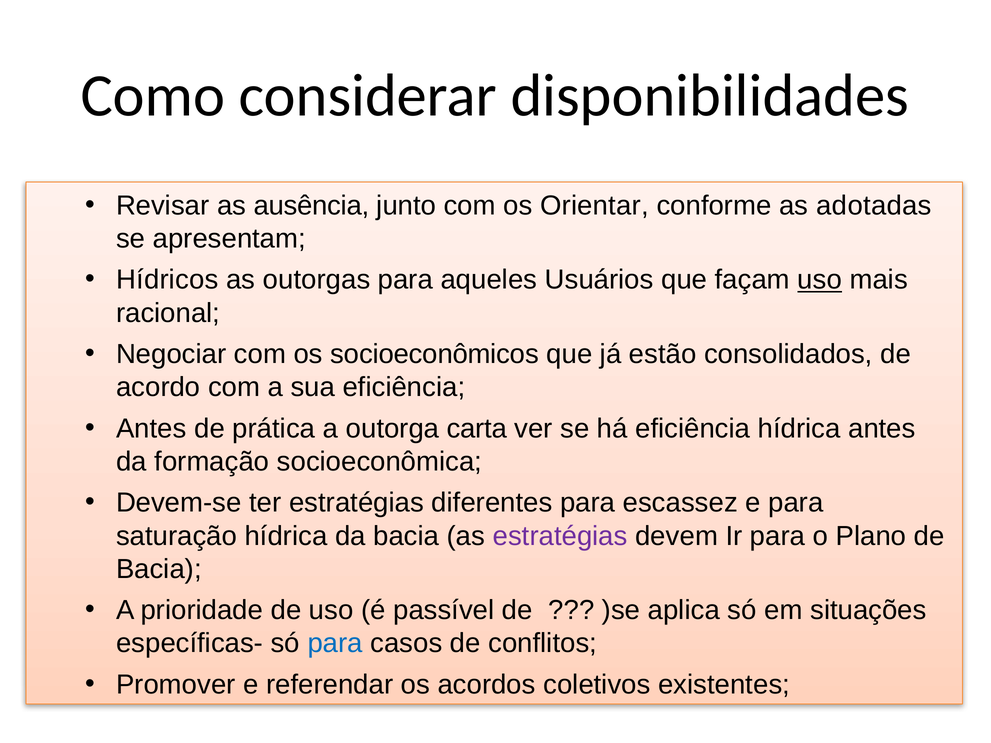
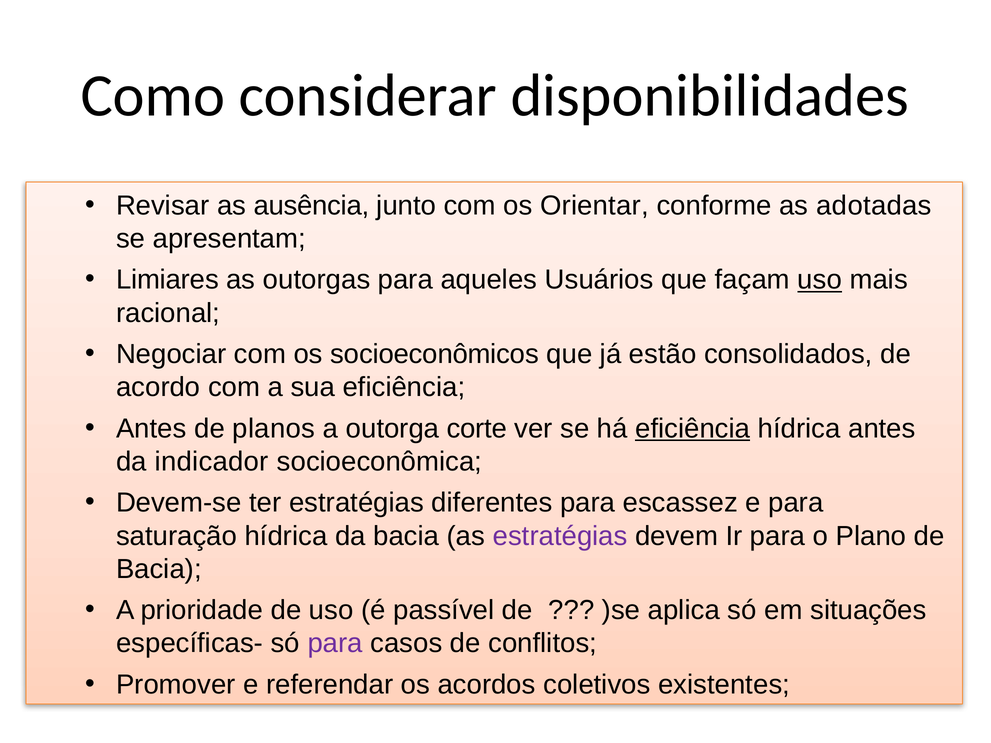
Hídricos: Hídricos -> Limiares
prática: prática -> planos
carta: carta -> corte
eficiência at (693, 429) underline: none -> present
formação: formação -> indicador
para at (335, 644) colour: blue -> purple
